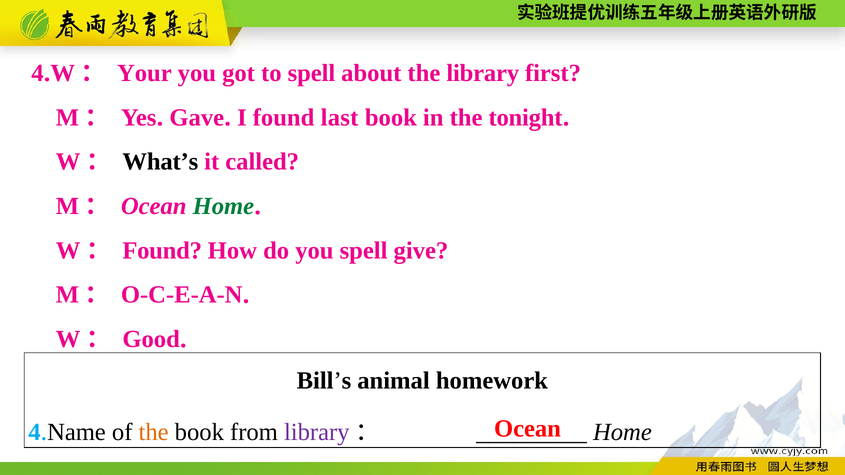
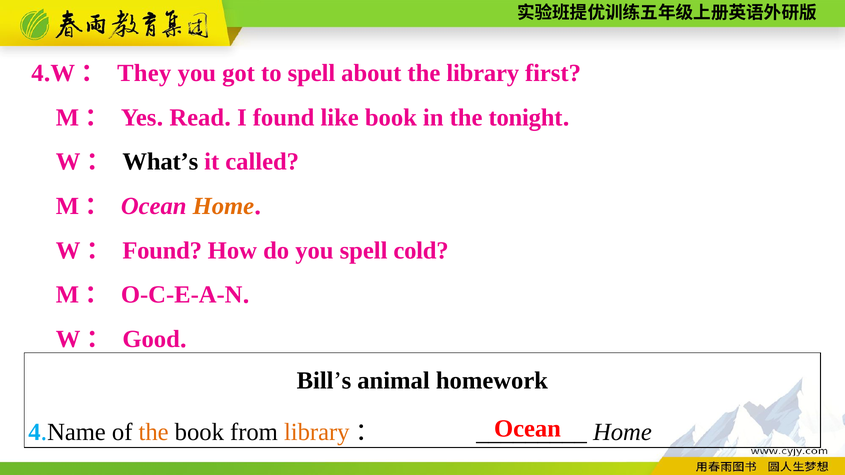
Your: Your -> They
Gave: Gave -> Read
last: last -> like
Home at (223, 206) colour: green -> orange
give: give -> cold
library at (317, 432) colour: purple -> orange
